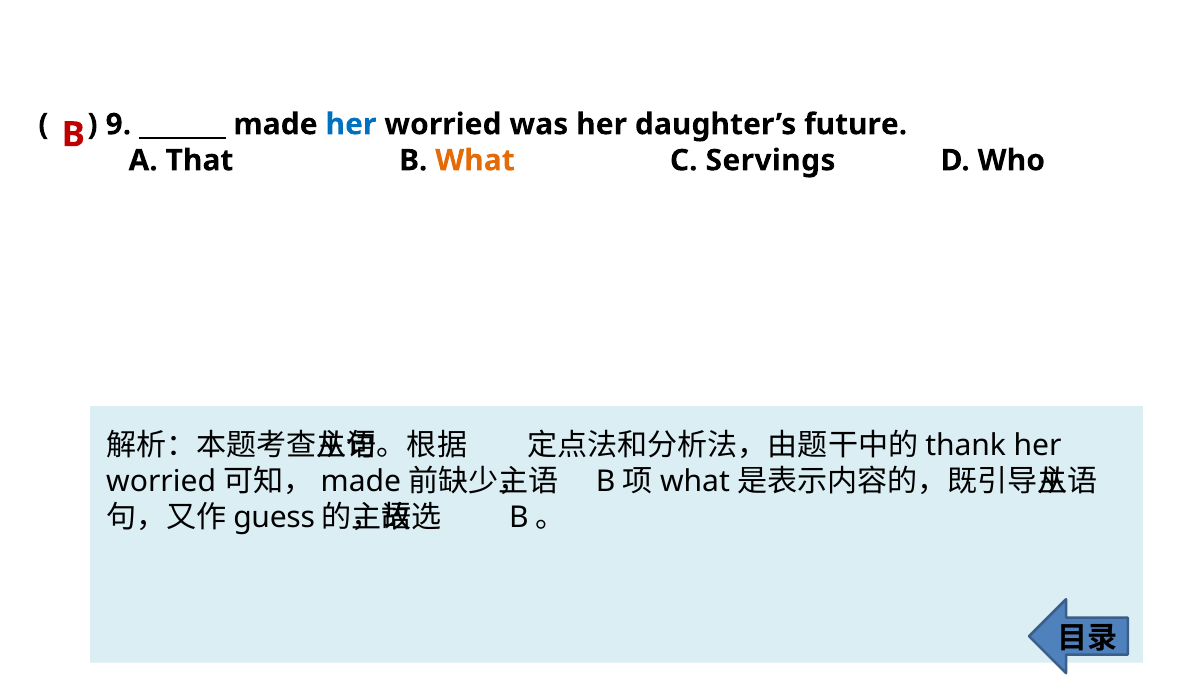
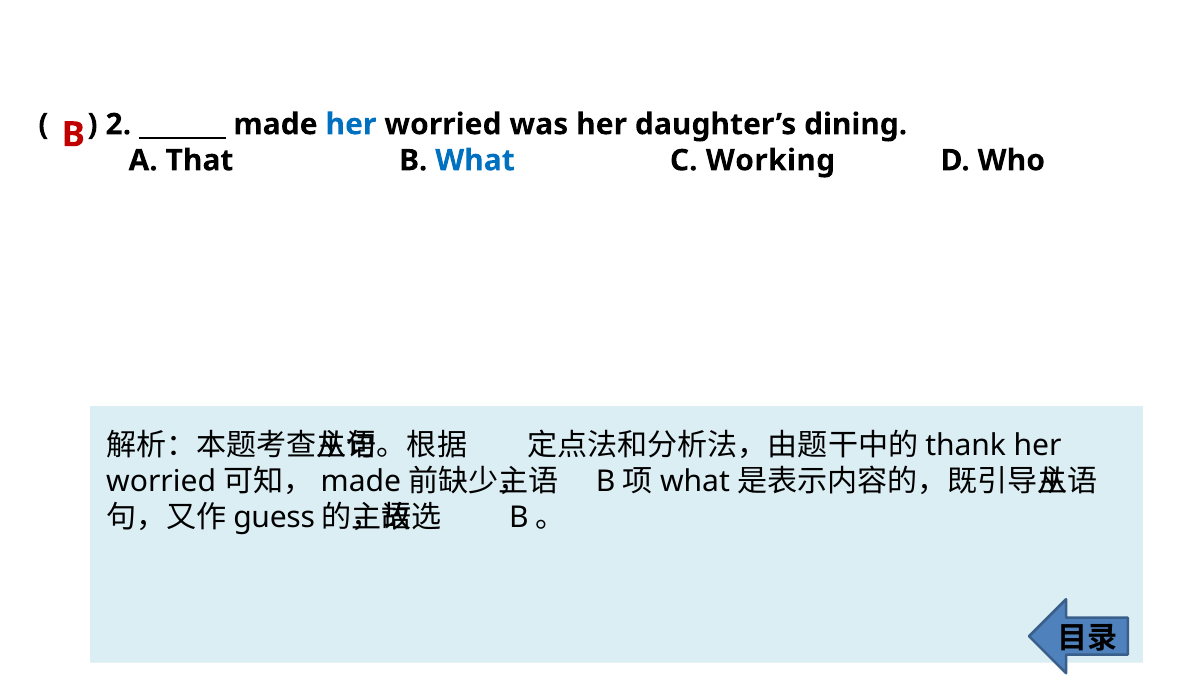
9: 9 -> 2
future: future -> dining
What at (475, 161) colour: orange -> blue
Servings: Servings -> Working
